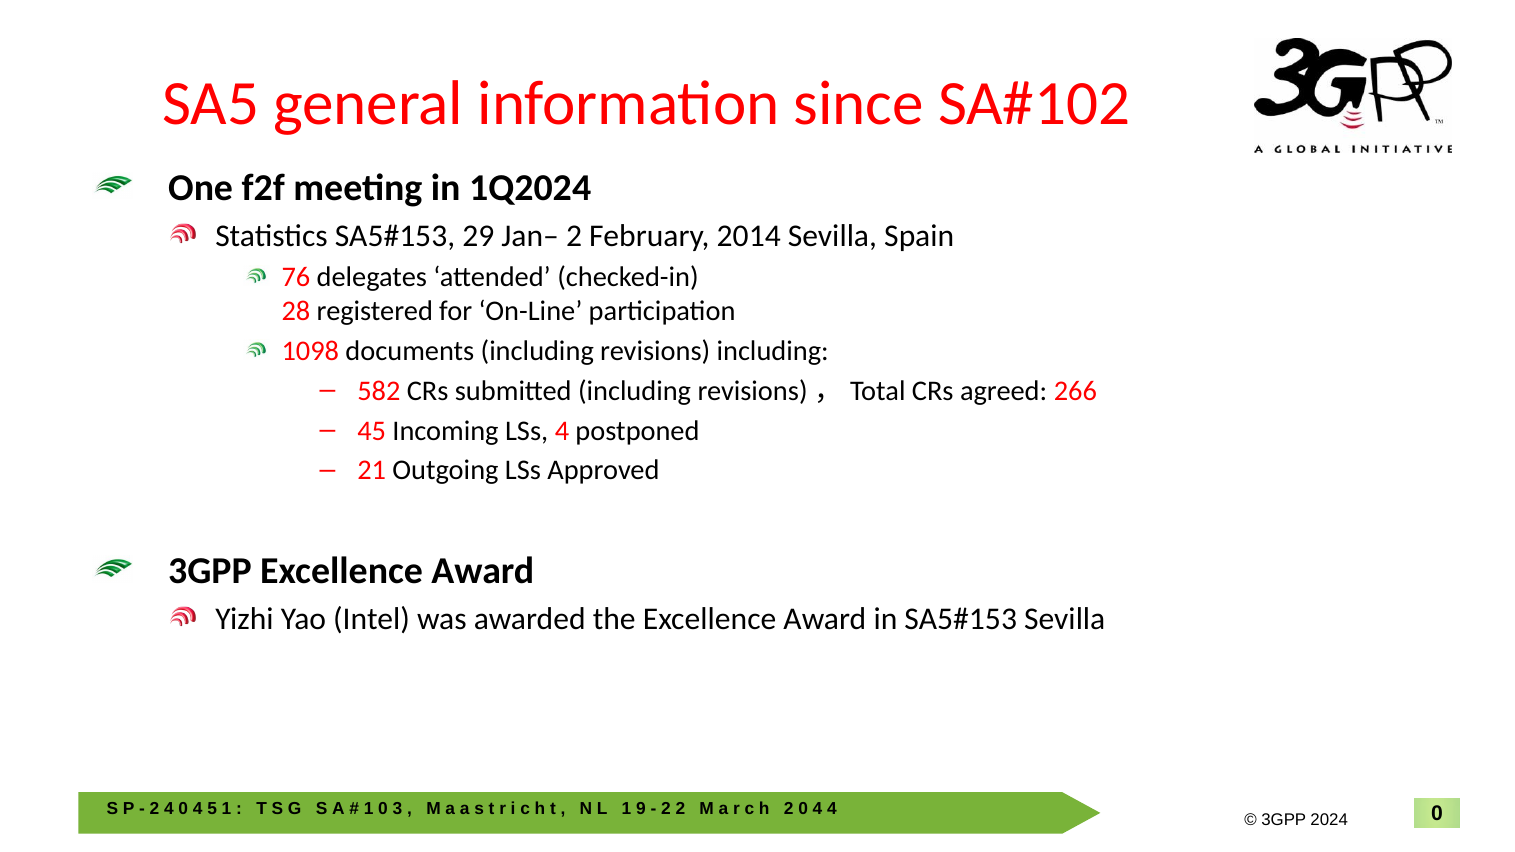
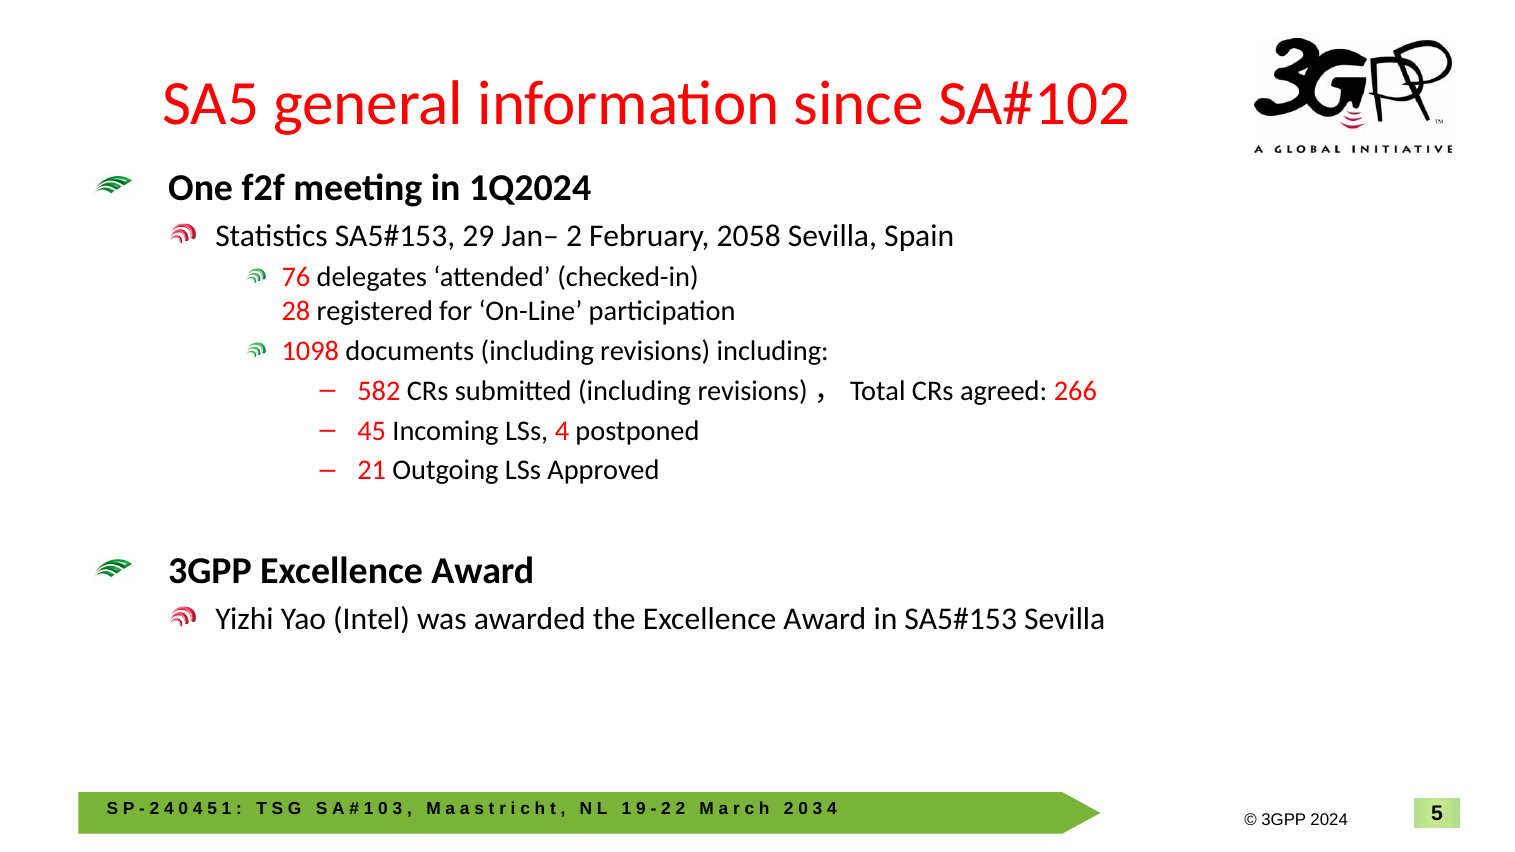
2014: 2014 -> 2058
4 at (818, 809): 4 -> 3
2024 0: 0 -> 5
